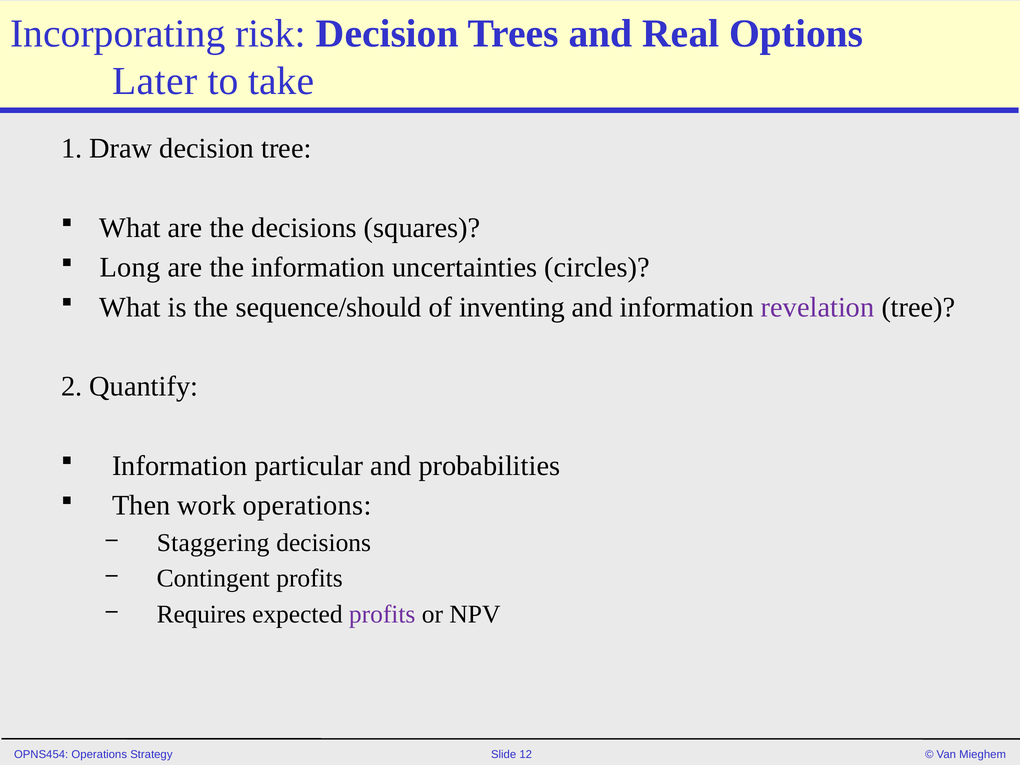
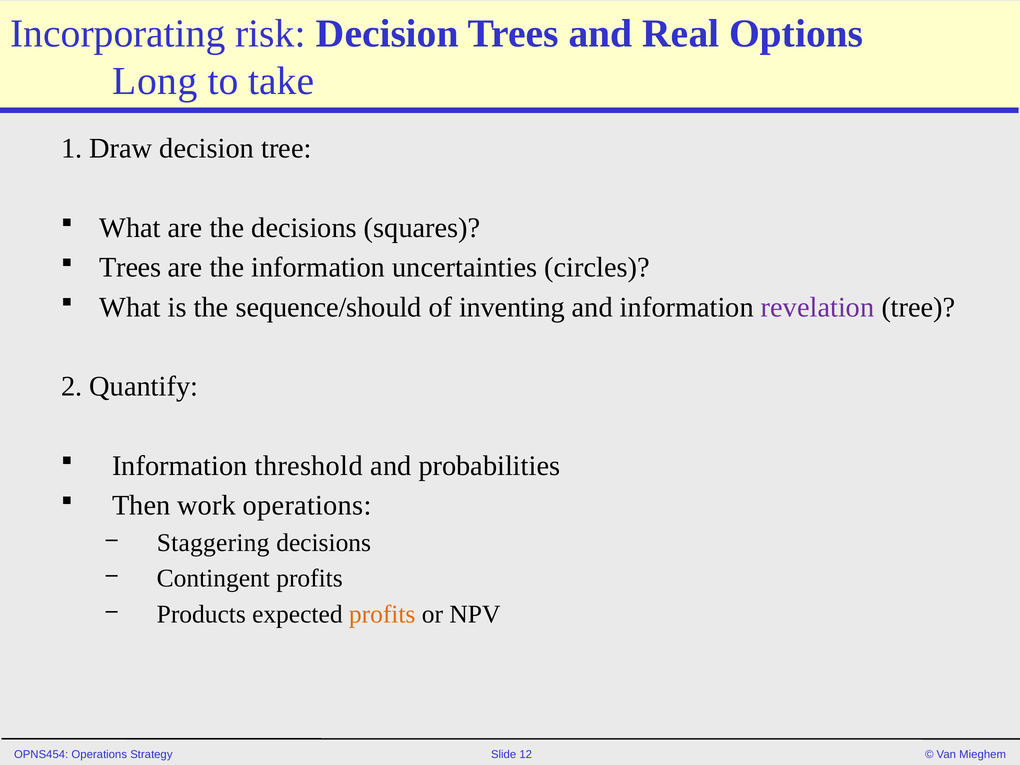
Later: Later -> Long
Long at (130, 267): Long -> Trees
particular: particular -> threshold
Requires: Requires -> Products
profits at (382, 614) colour: purple -> orange
